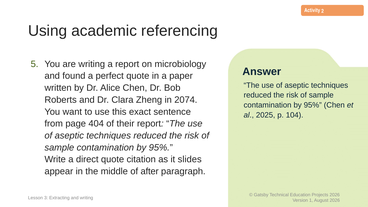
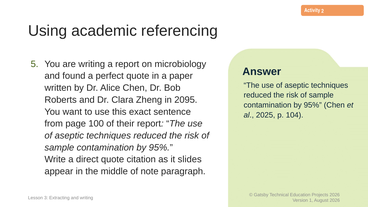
2074: 2074 -> 2095
404: 404 -> 100
after: after -> note
